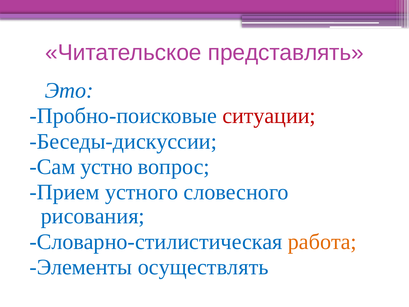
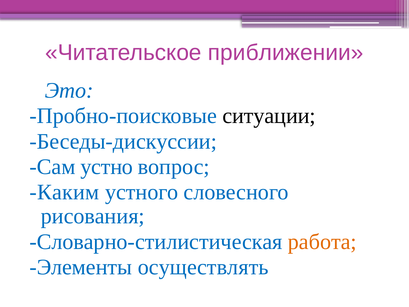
представлять: представлять -> приближении
ситуации colour: red -> black
Прием: Прием -> Каким
